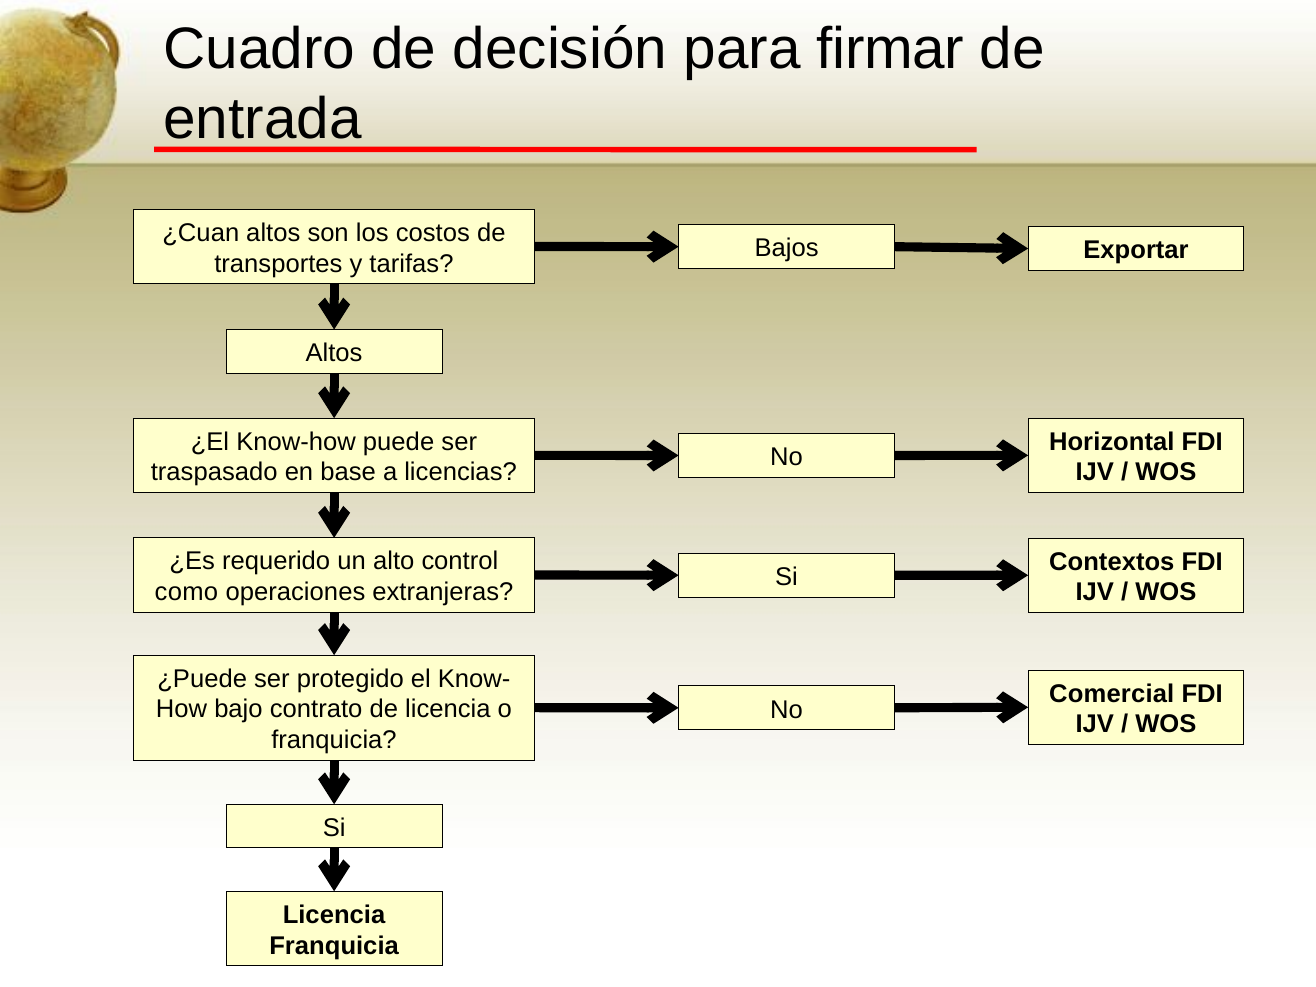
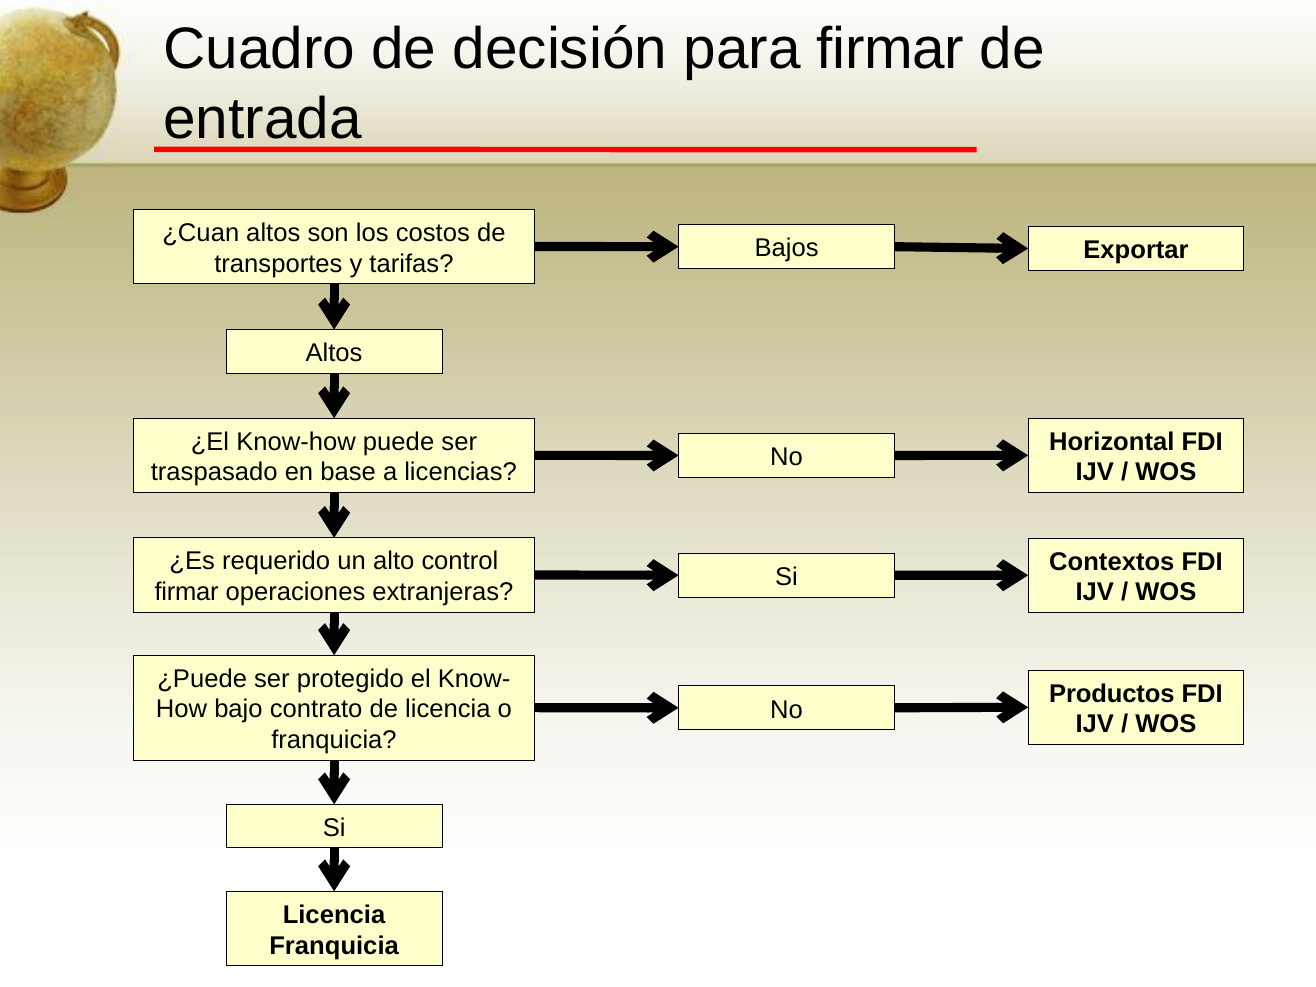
como at (186, 592): como -> firmar
Comercial: Comercial -> Productos
